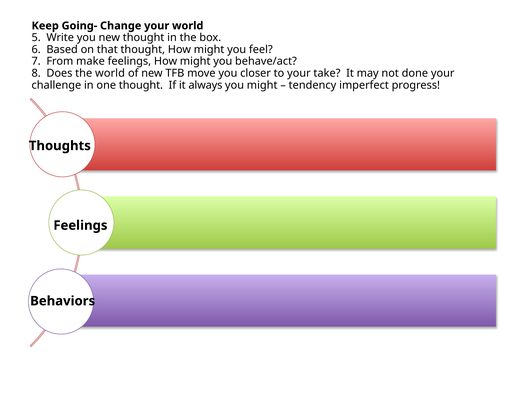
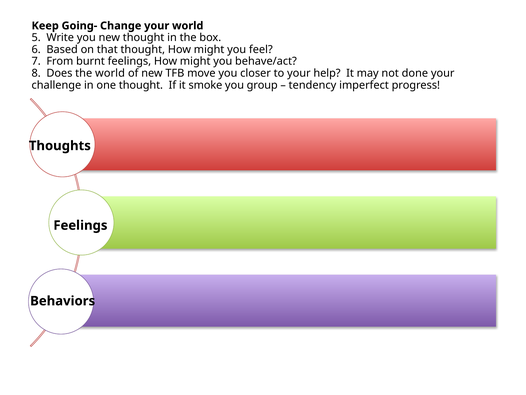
make: make -> burnt
take: take -> help
always: always -> smoke
you might: might -> group
